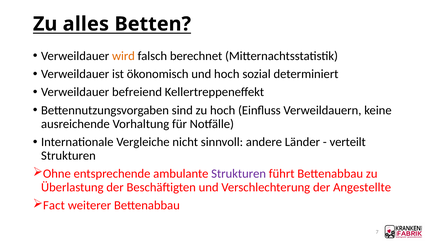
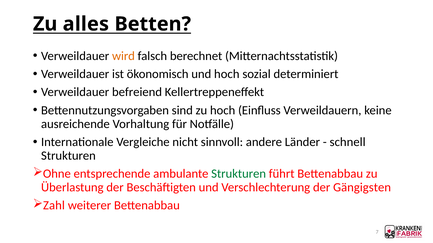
verteilt: verteilt -> schnell
Strukturen at (239, 174) colour: purple -> green
Angestellte: Angestellte -> Gängigsten
Fact: Fact -> Zahl
